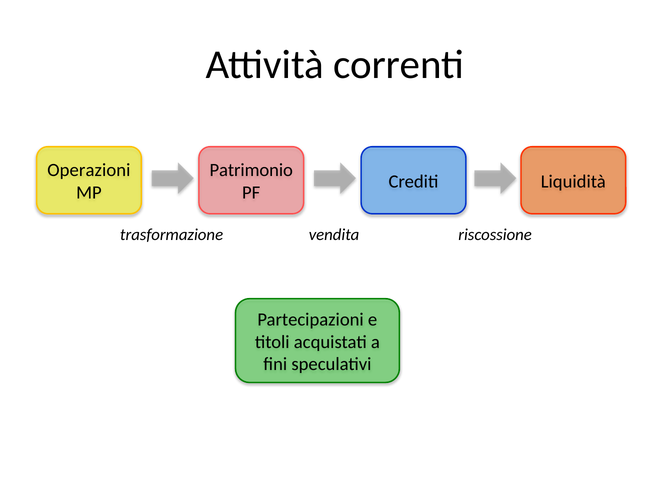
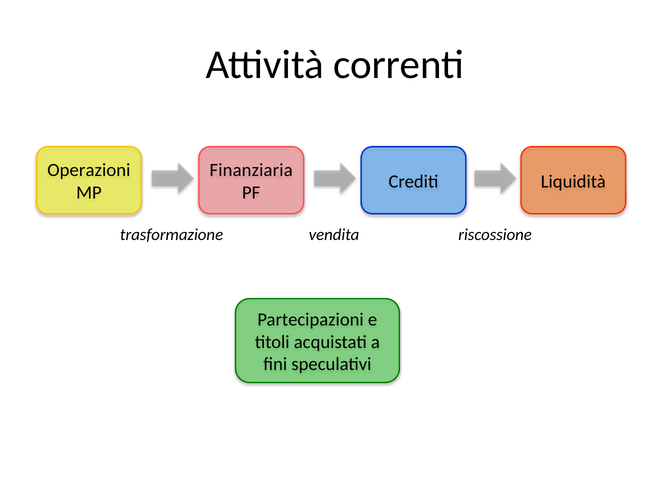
Patrimonio: Patrimonio -> Finanziaria
